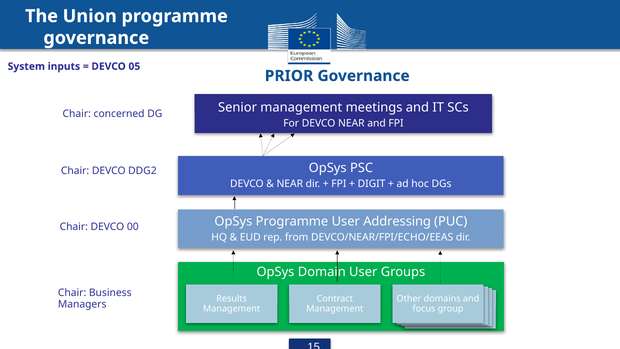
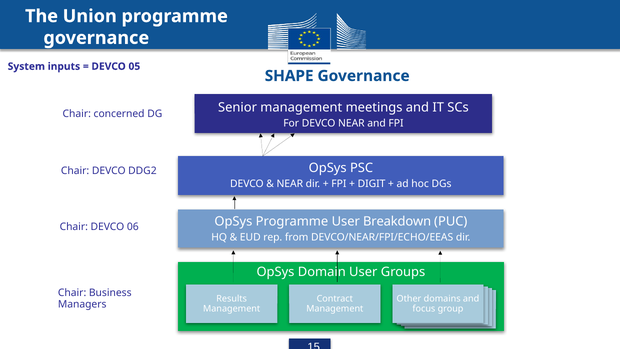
PRIOR: PRIOR -> SHAPE
Addressing: Addressing -> Breakdown
00: 00 -> 06
